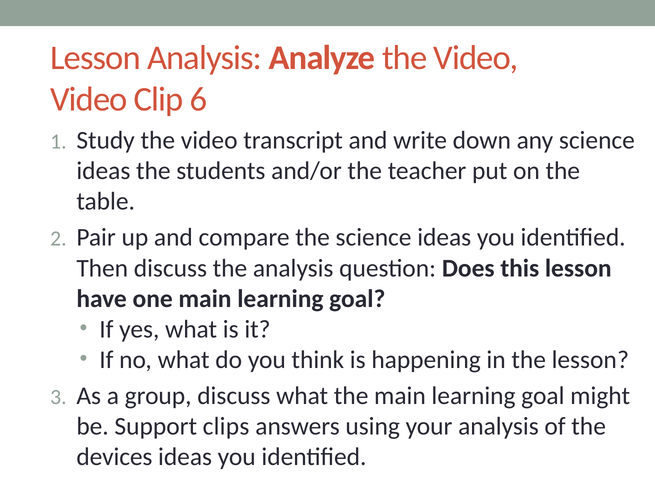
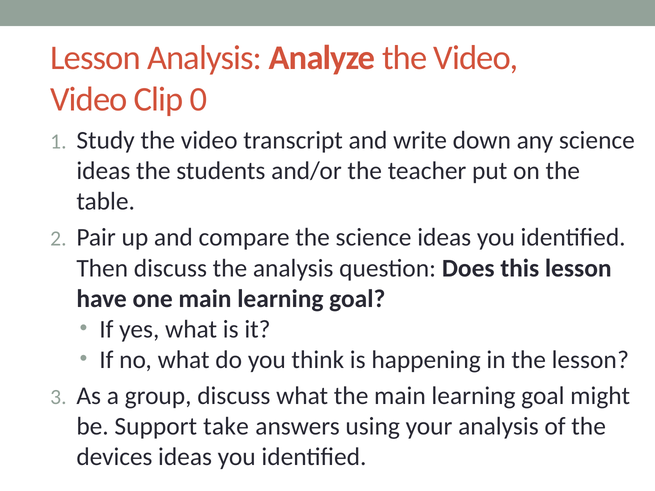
6: 6 -> 0
clips: clips -> take
